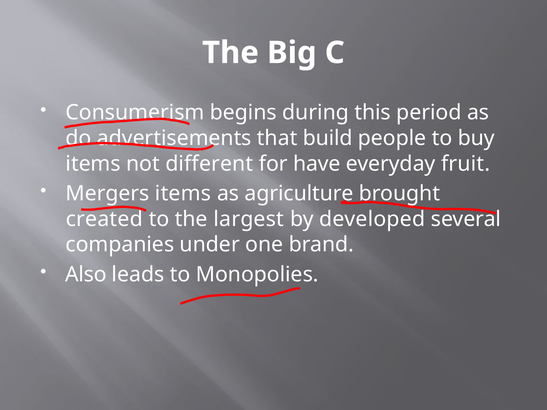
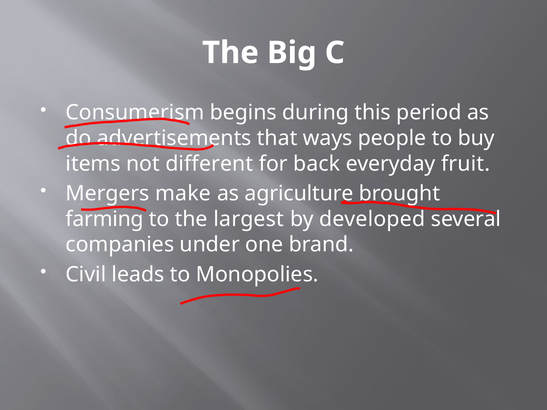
build: build -> ways
have: have -> back
items at (183, 194): items -> make
created: created -> farming
Also: Also -> Civil
